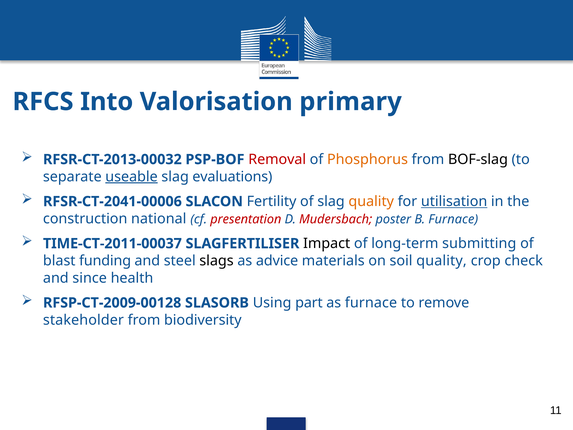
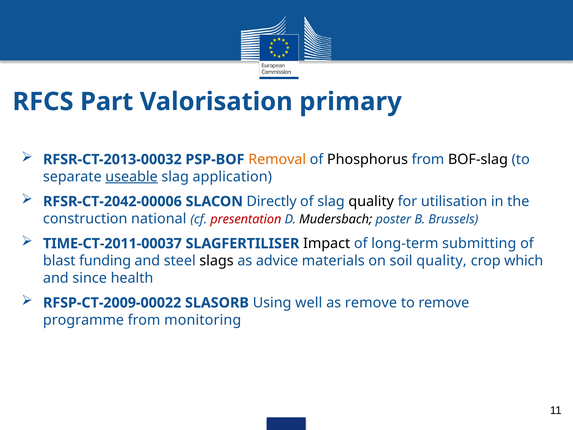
Into: Into -> Part
Removal colour: red -> orange
Phosphorus colour: orange -> black
evaluations: evaluations -> application
RFSR-CT-2041-00006: RFSR-CT-2041-00006 -> RFSR-CT-2042-00006
Fertility: Fertility -> Directly
quality at (371, 201) colour: orange -> black
utilisation underline: present -> none
Mudersbach colour: red -> black
B Furnace: Furnace -> Brussels
check: check -> which
RFSP-CT-2009-00128: RFSP-CT-2009-00128 -> RFSP-CT-2009-00022
part: part -> well
as furnace: furnace -> remove
stakeholder: stakeholder -> programme
biodiversity: biodiversity -> monitoring
